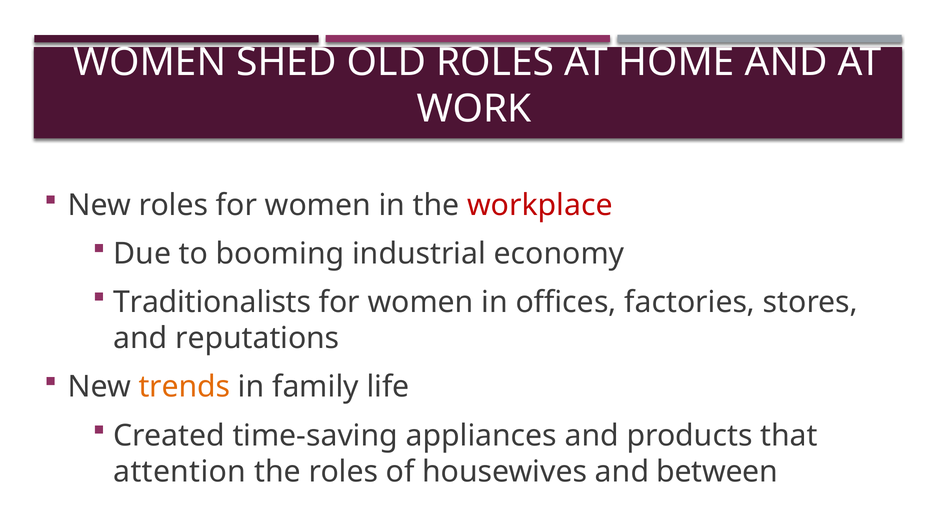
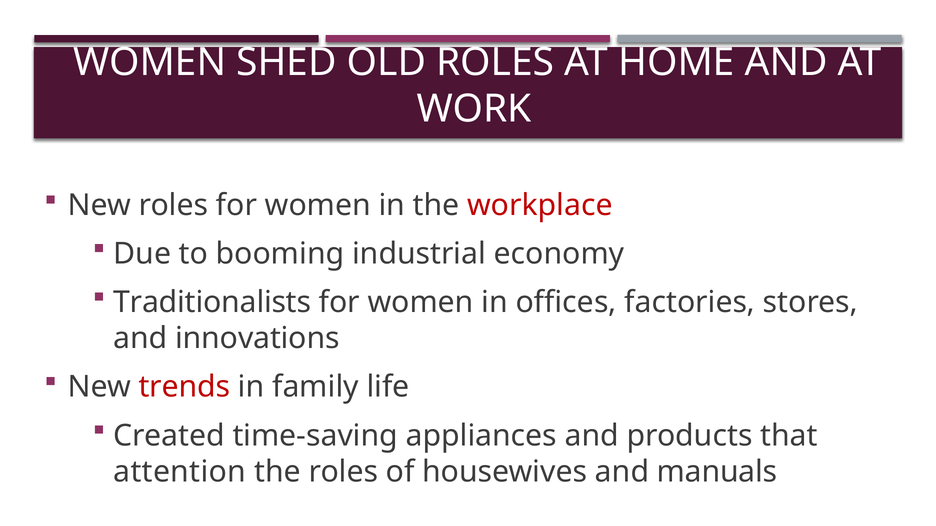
reputations: reputations -> innovations
trends colour: orange -> red
between: between -> manuals
